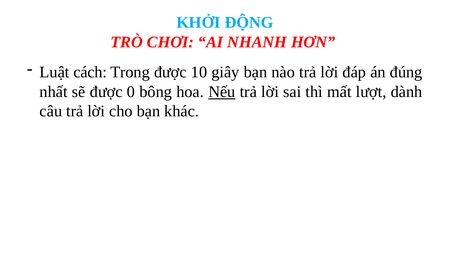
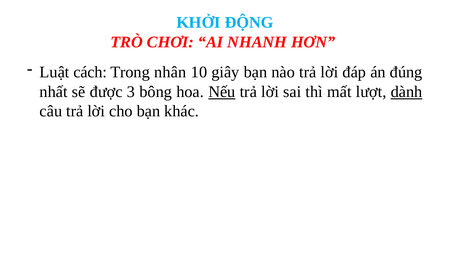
Trong được: được -> nhân
0: 0 -> 3
dành underline: none -> present
